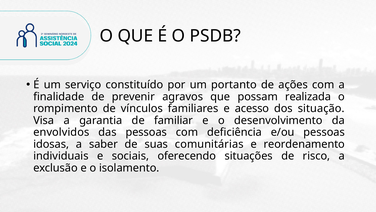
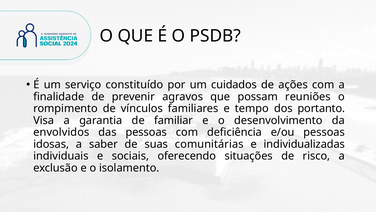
portanto: portanto -> cuidados
realizada: realizada -> reuniões
acesso: acesso -> tempo
situação: situação -> portanto
reordenamento: reordenamento -> individualizadas
